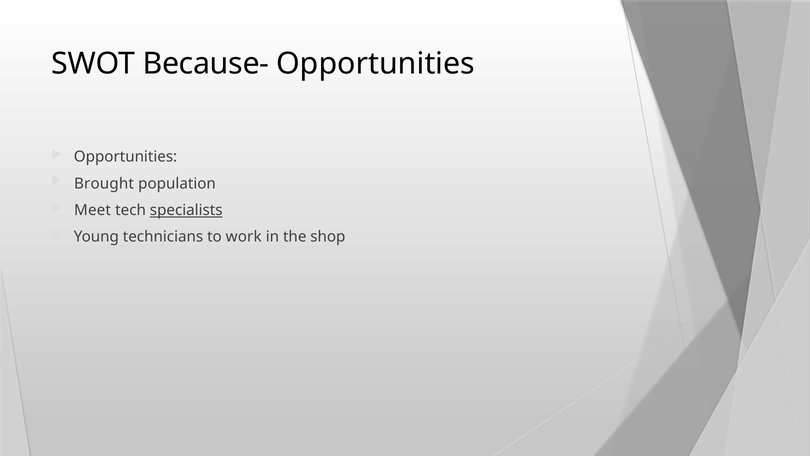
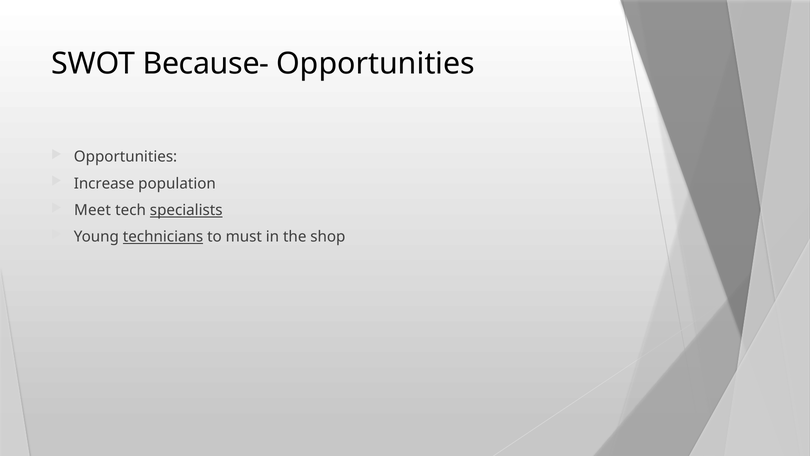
Brought: Brought -> Increase
technicians underline: none -> present
work: work -> must
